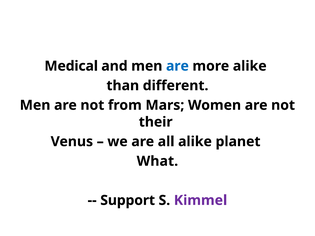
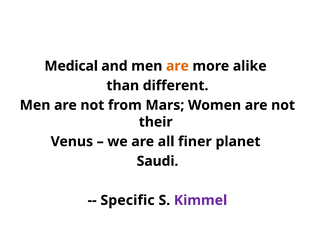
are at (177, 66) colour: blue -> orange
all alike: alike -> finer
What: What -> Saudi
Support: Support -> Specific
